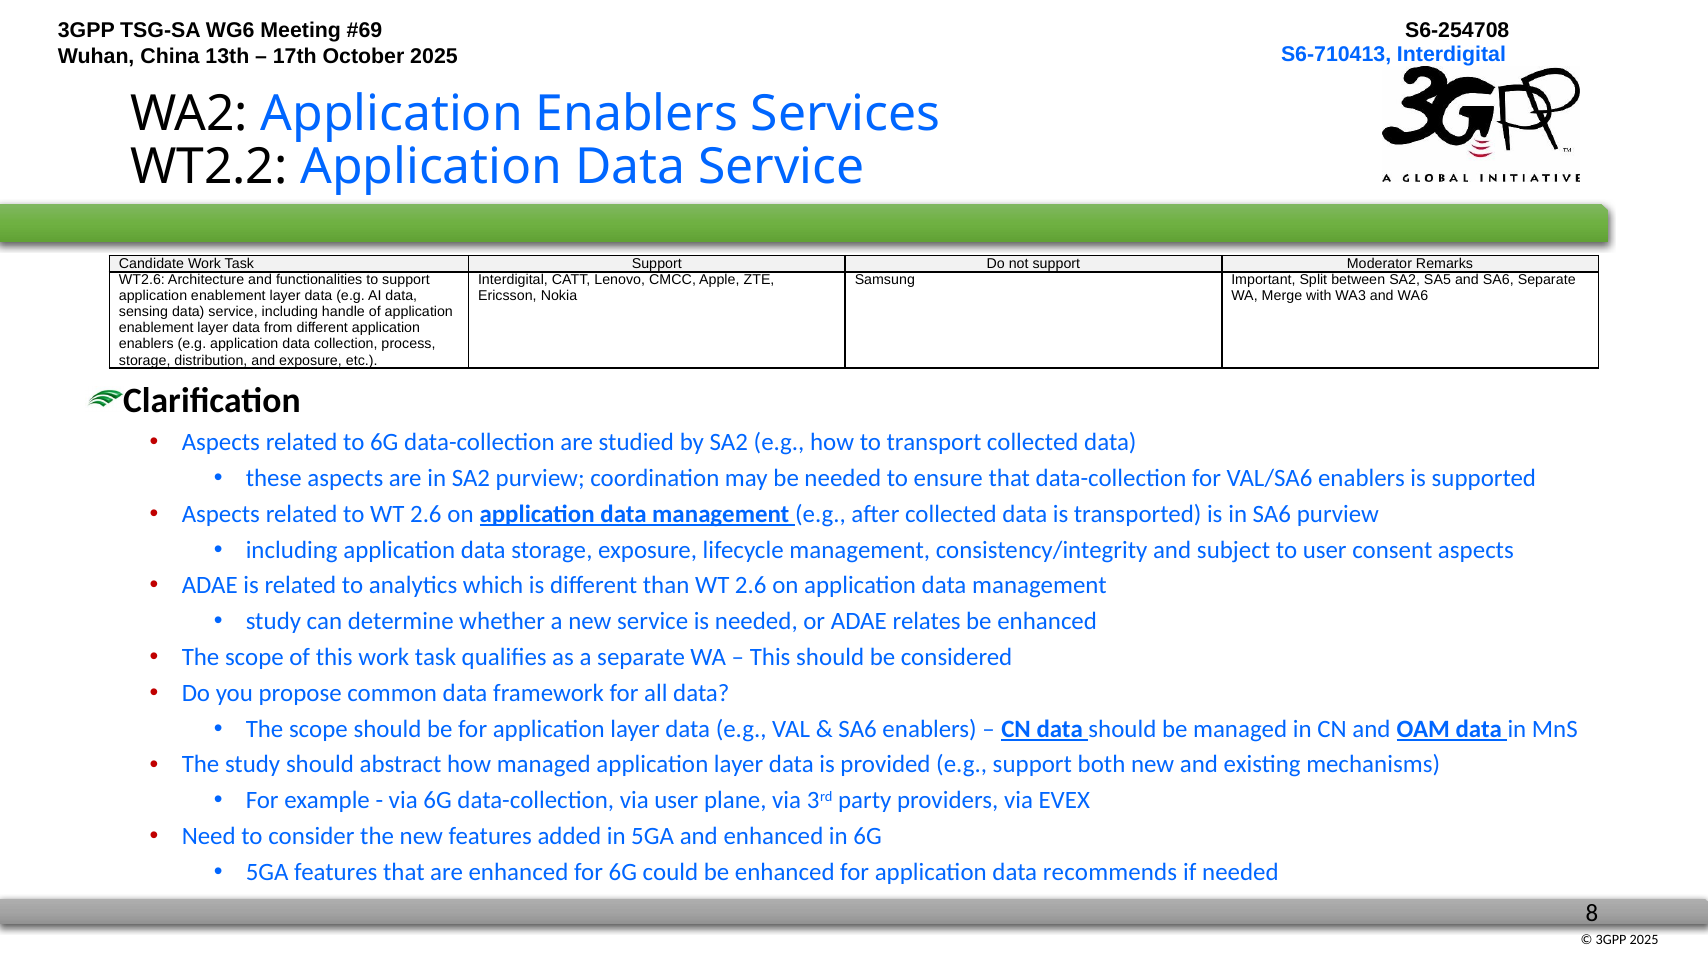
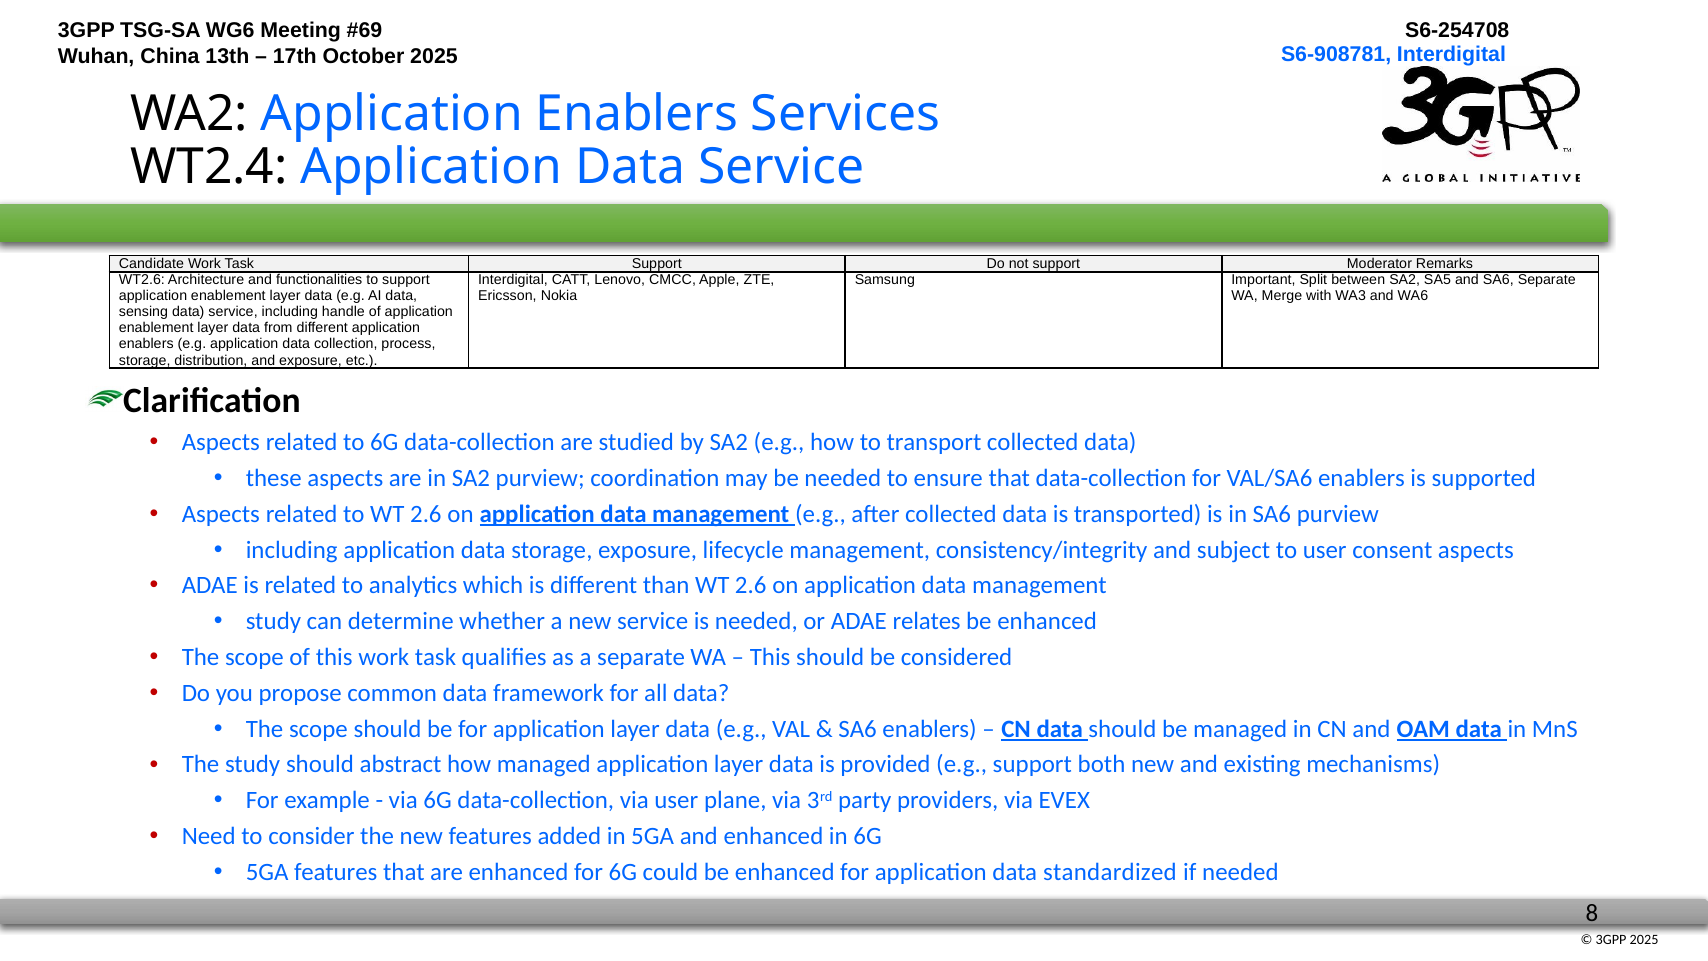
S6-710413: S6-710413 -> S6-908781
WT2.2: WT2.2 -> WT2.4
recommends: recommends -> standardized
